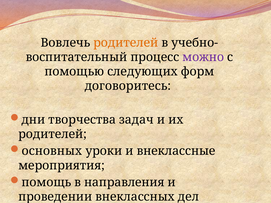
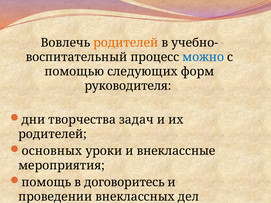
можно colour: purple -> blue
договоритесь: договоритесь -> руководителя
направления: направления -> договоритесь
